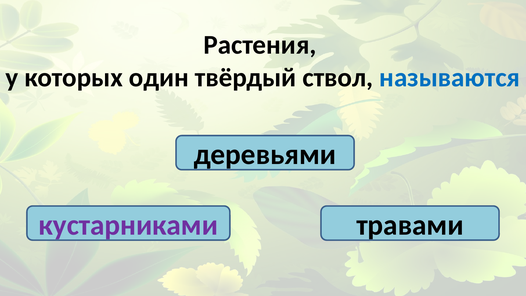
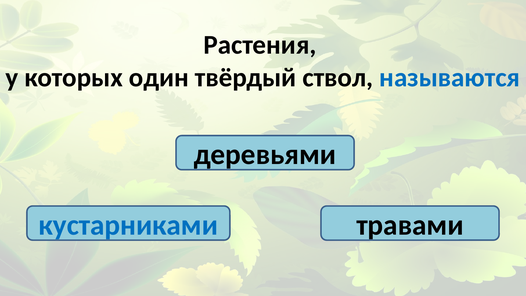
кустарниками colour: purple -> blue
